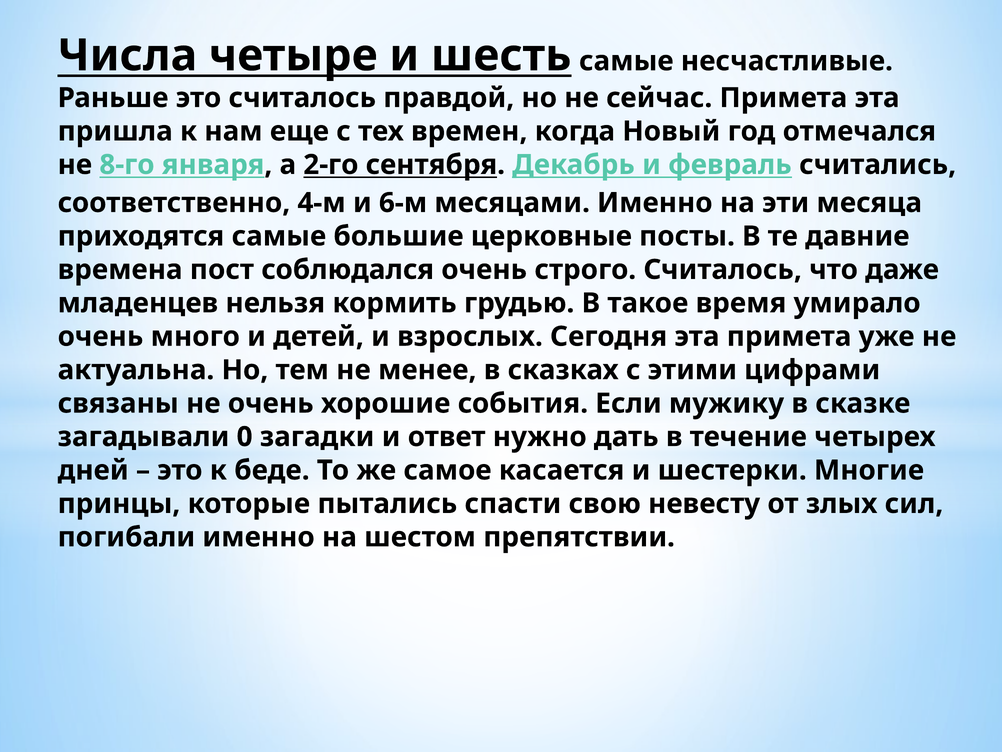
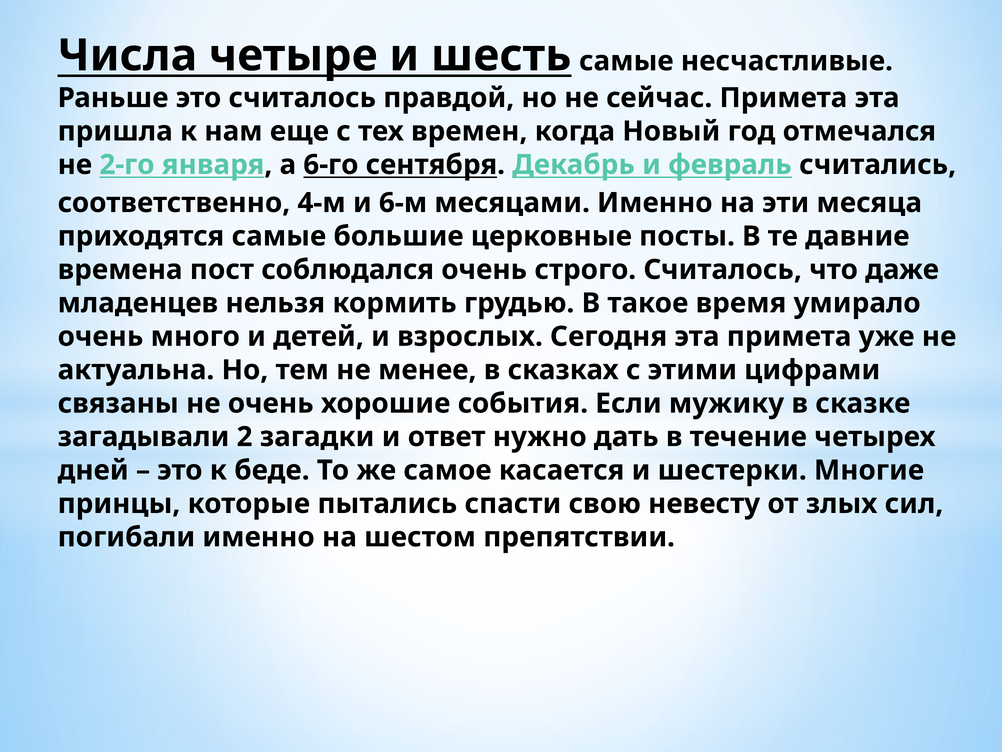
8-го: 8-го -> 2-го
2-го: 2-го -> 6-го
0: 0 -> 2
